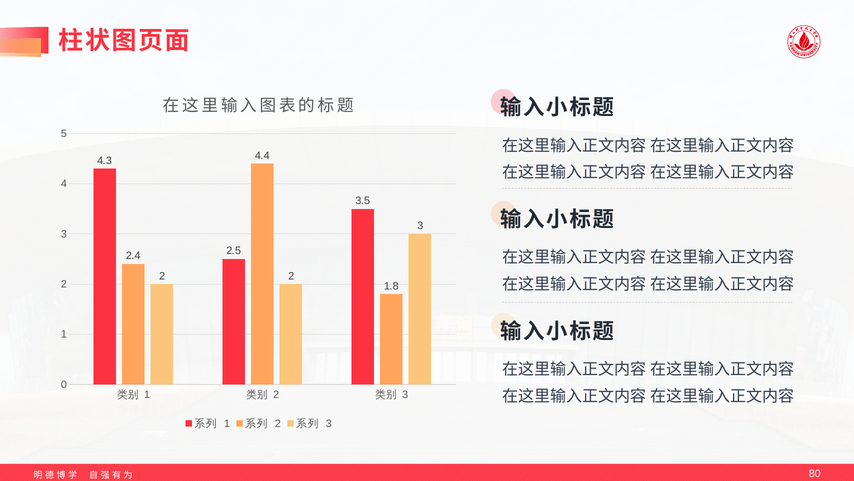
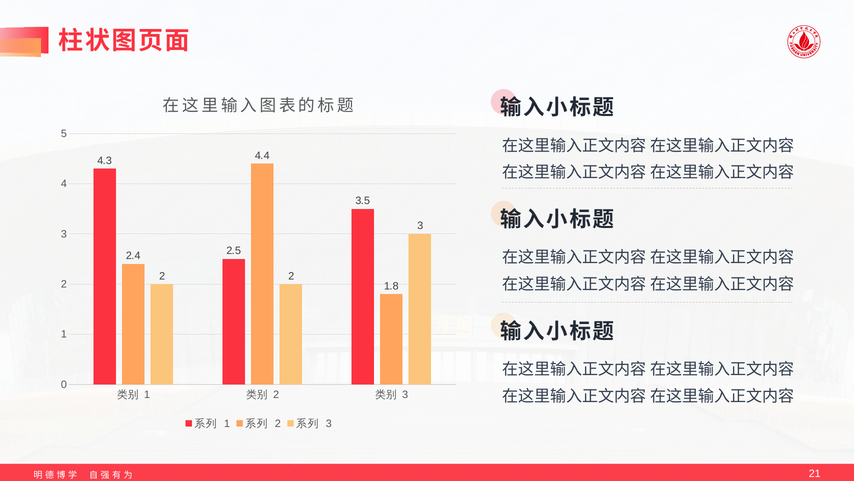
80: 80 -> 21
